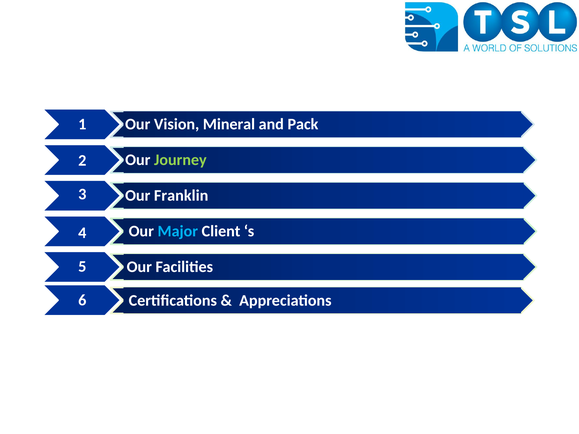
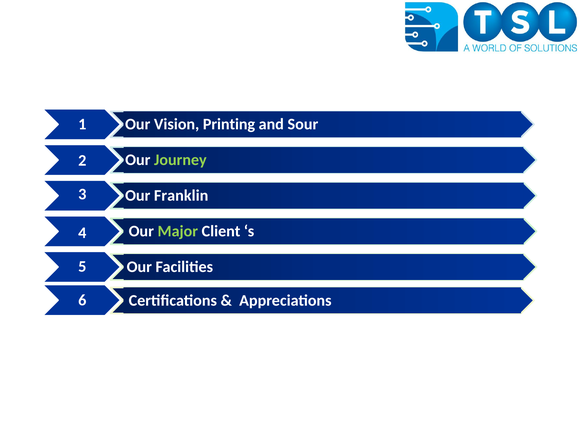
Mineral: Mineral -> Printing
Pack: Pack -> Sour
Major colour: light blue -> light green
